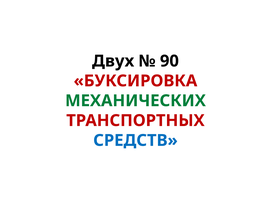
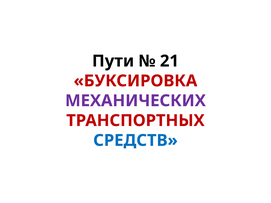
Двух: Двух -> Пути
90: 90 -> 21
МЕХАНИЧЕСКИХ colour: green -> purple
